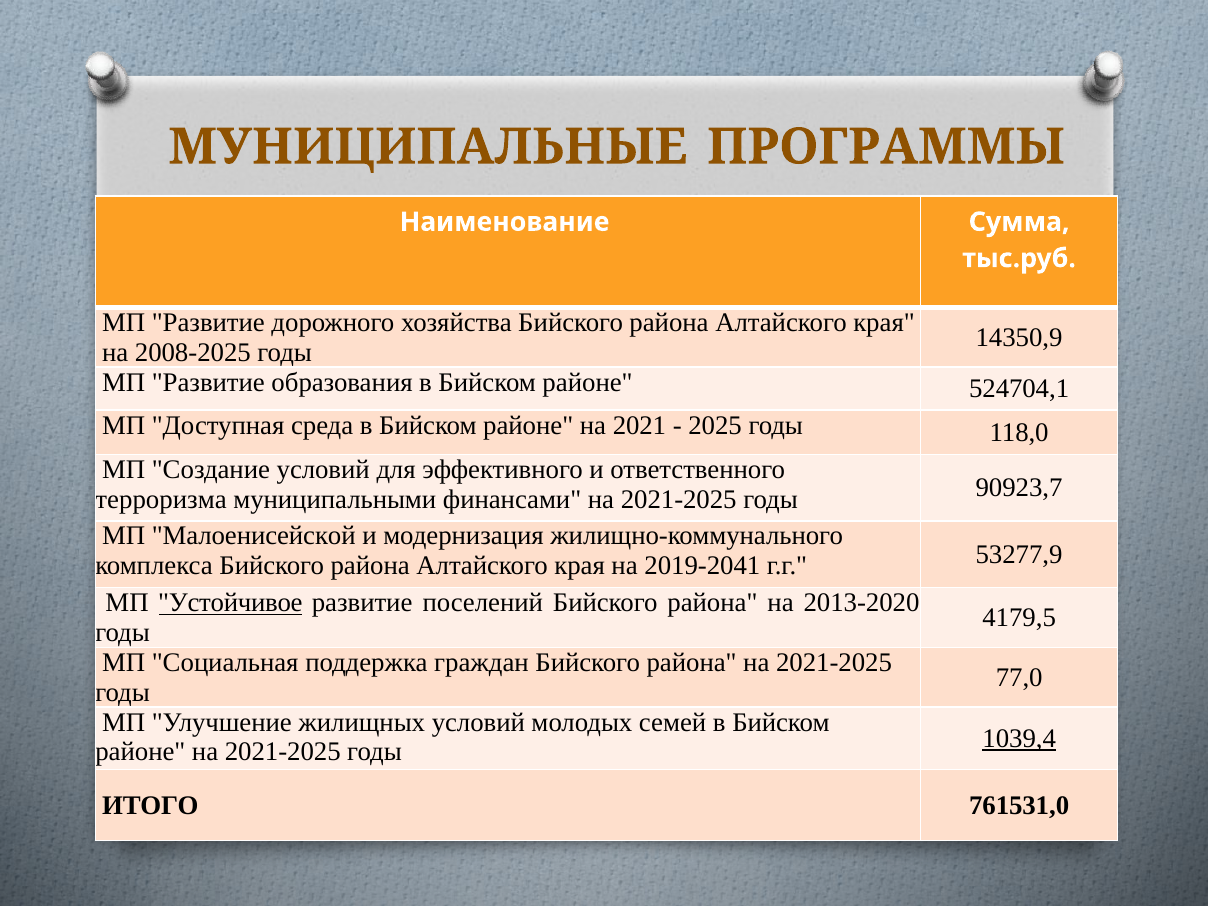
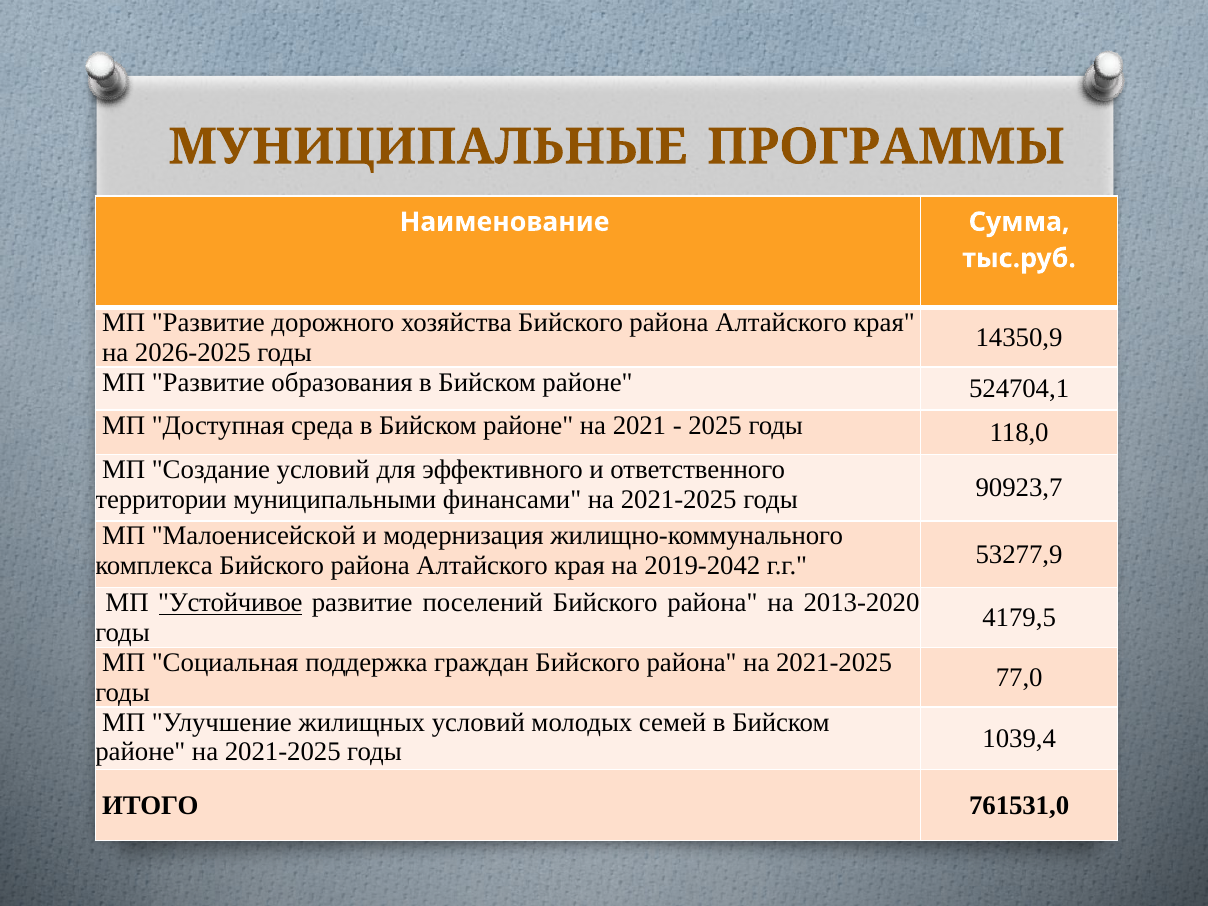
2008-2025: 2008-2025 -> 2026-2025
терроризма: терроризма -> территории
2019-2041: 2019-2041 -> 2019-2042
1039,4 underline: present -> none
